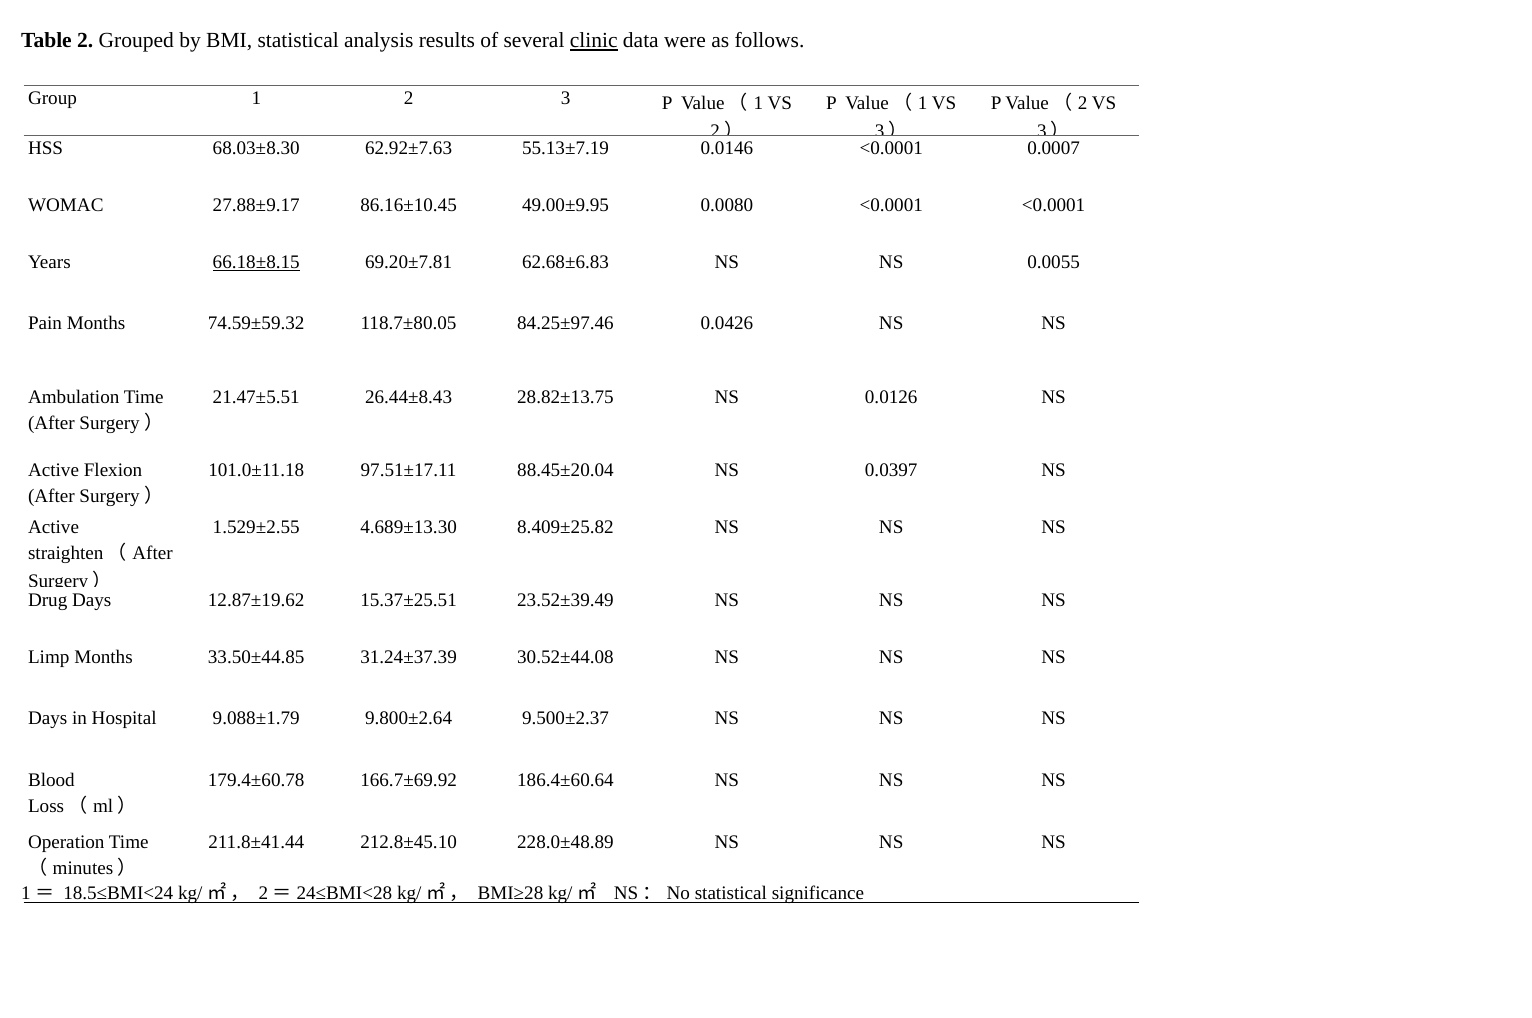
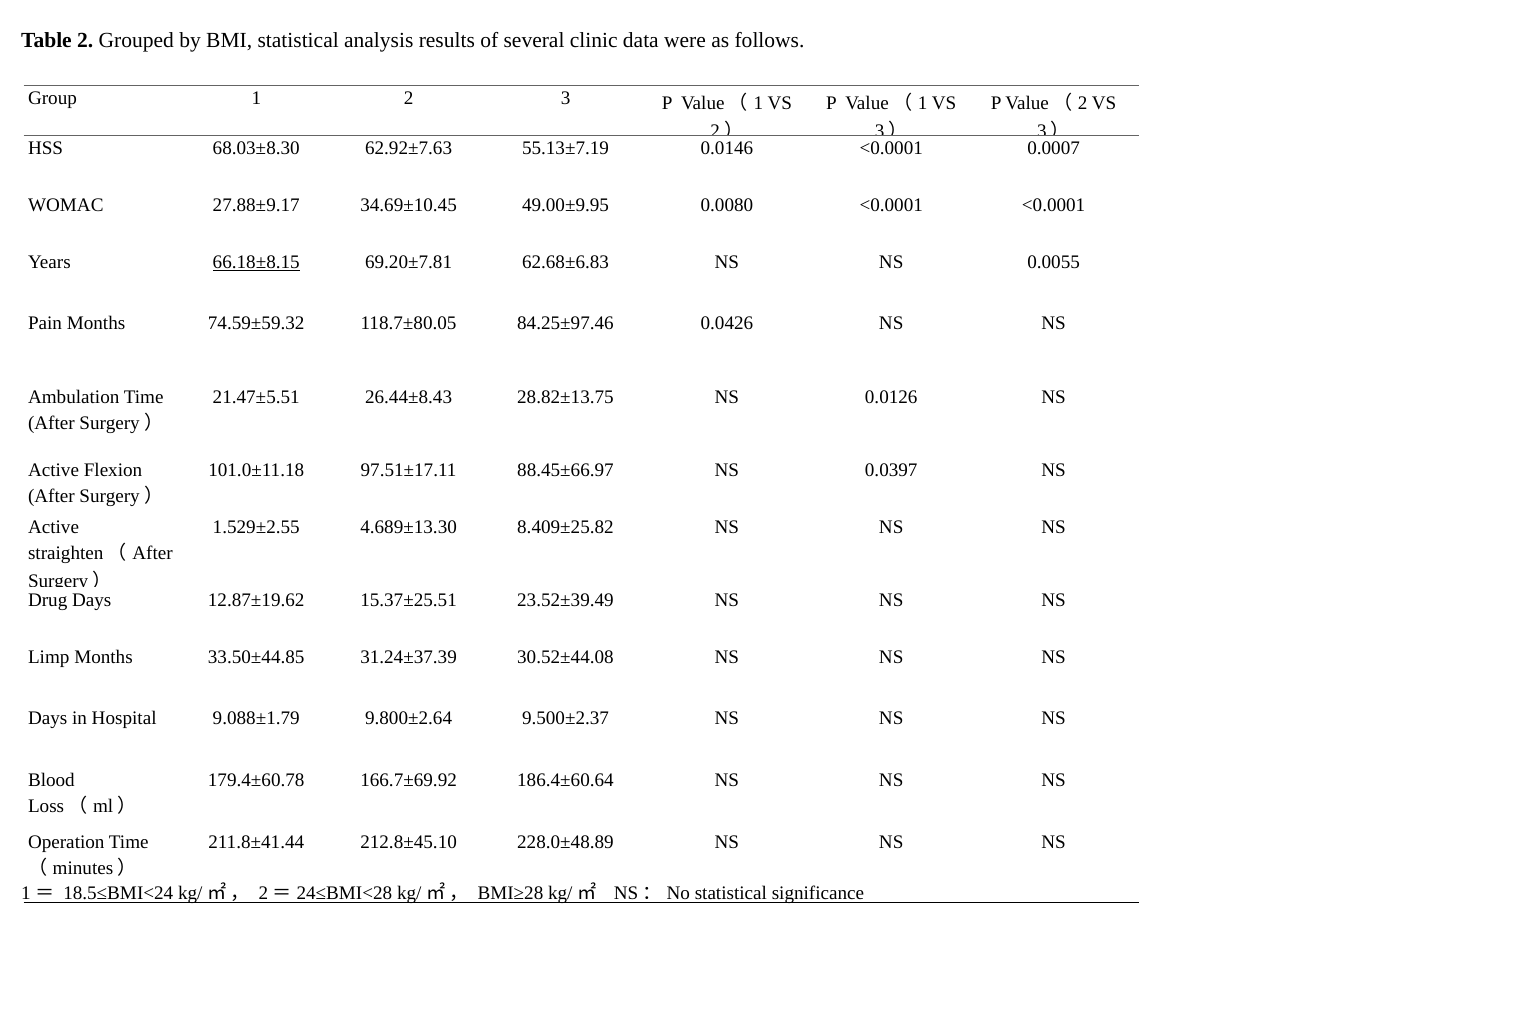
clinic underline: present -> none
86.16±10.45: 86.16±10.45 -> 34.69±10.45
88.45±20.04: 88.45±20.04 -> 88.45±66.97
